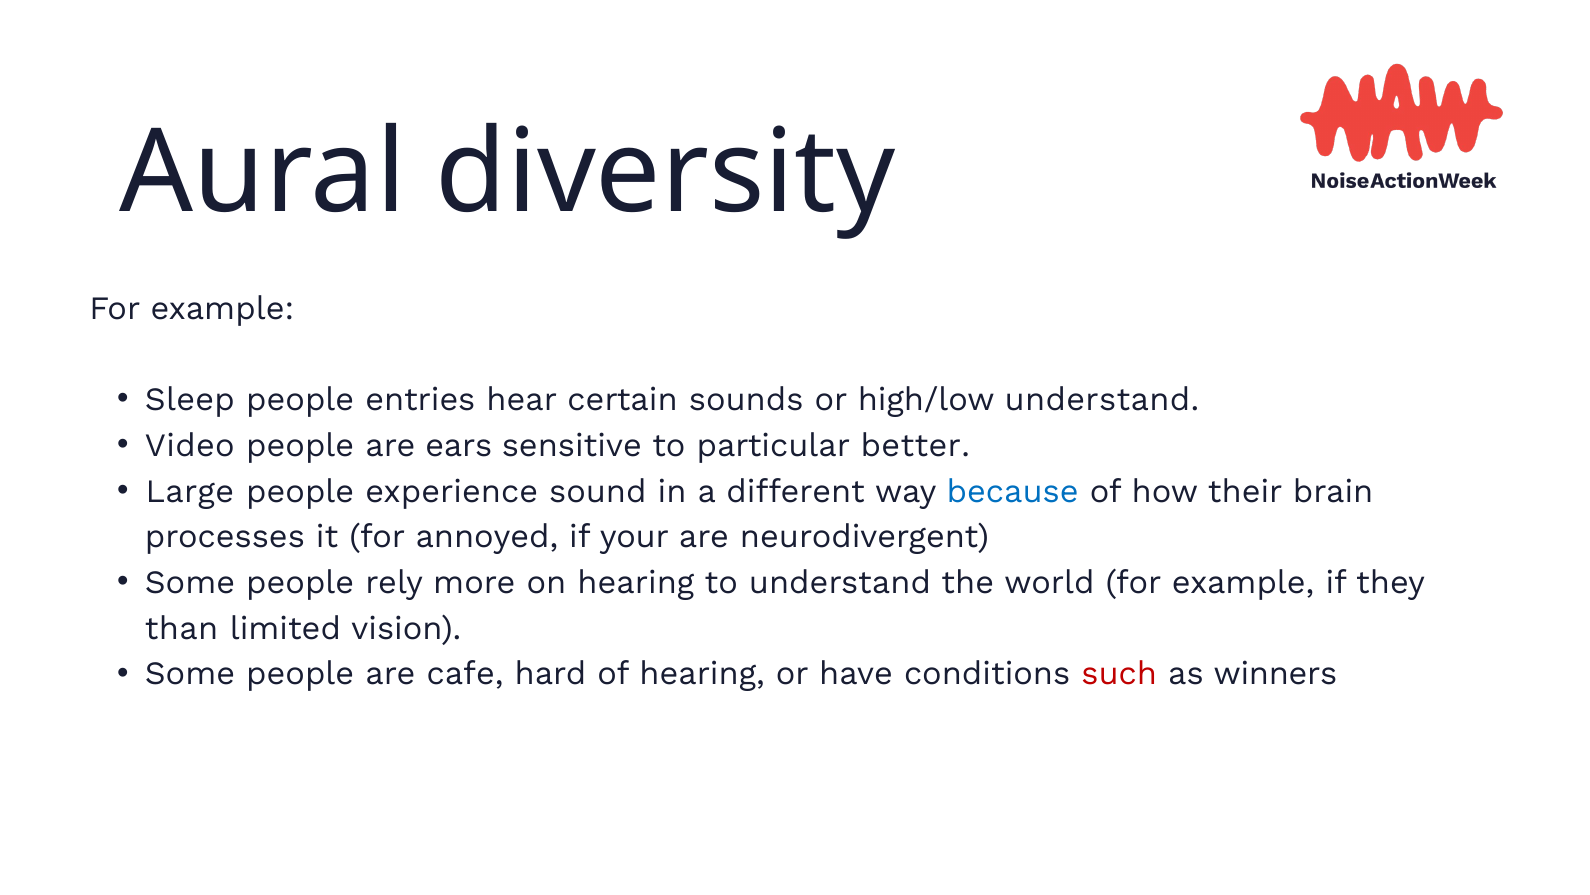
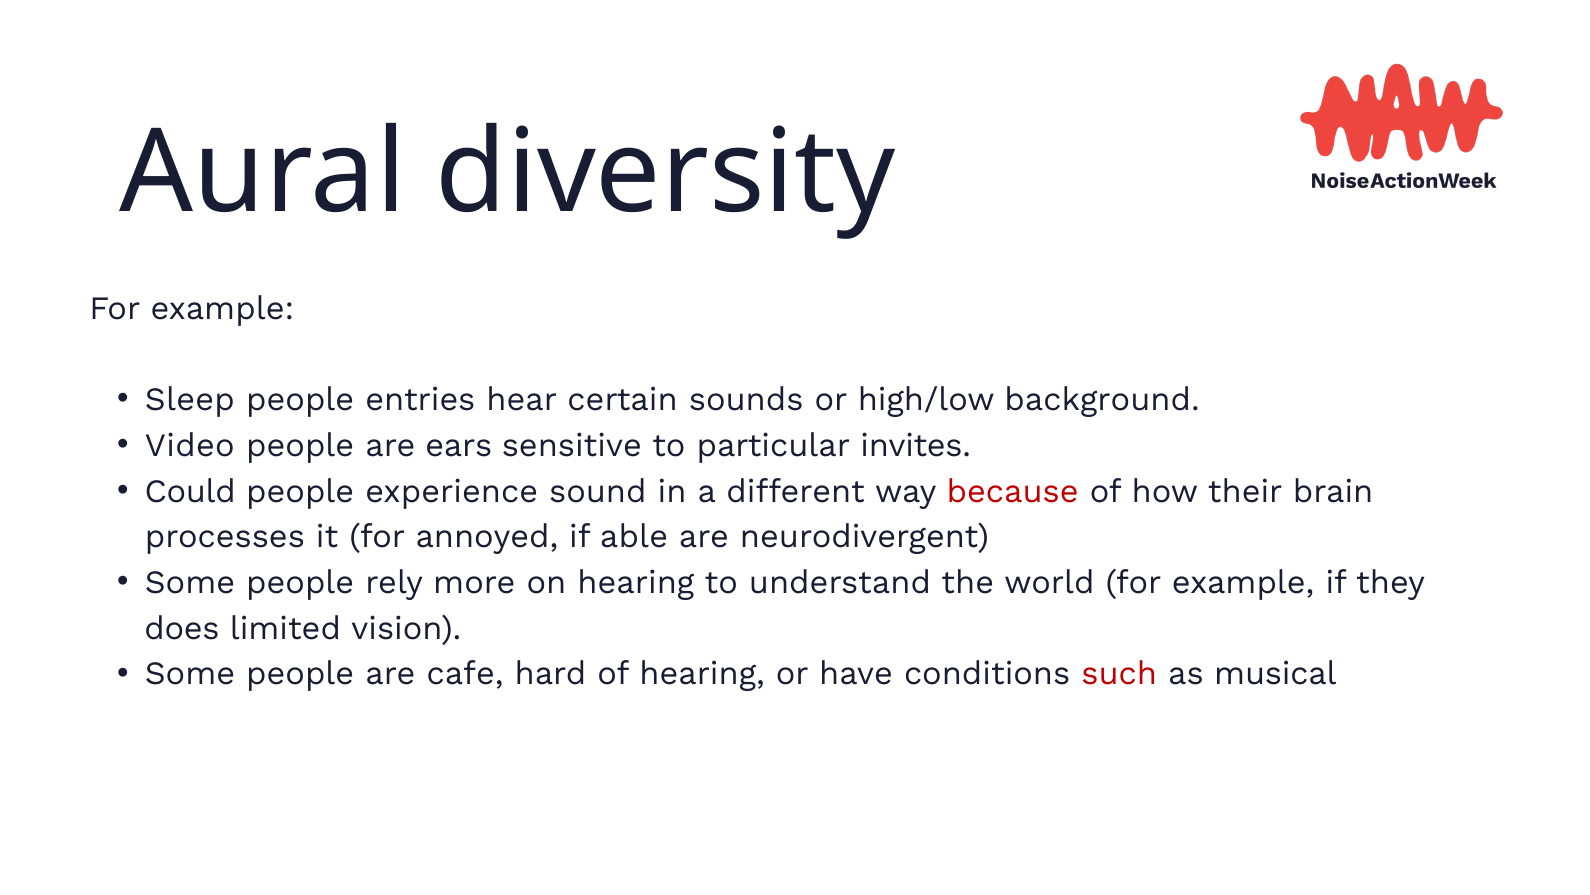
high/low understand: understand -> background
better: better -> invites
Large: Large -> Could
because colour: blue -> red
your: your -> able
than: than -> does
winners: winners -> musical
